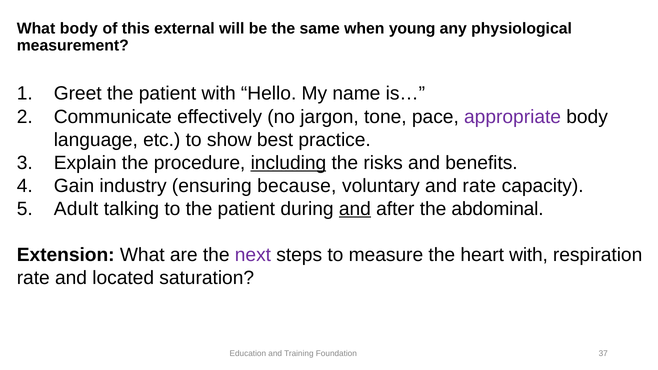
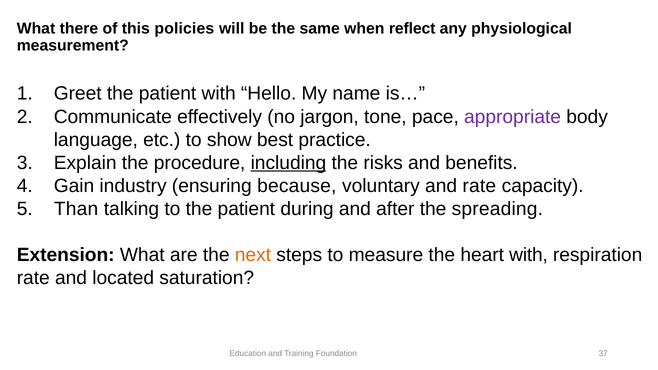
What body: body -> there
external: external -> policies
young: young -> reflect
Adult: Adult -> Than
and at (355, 209) underline: present -> none
abdominal: abdominal -> spreading
next colour: purple -> orange
